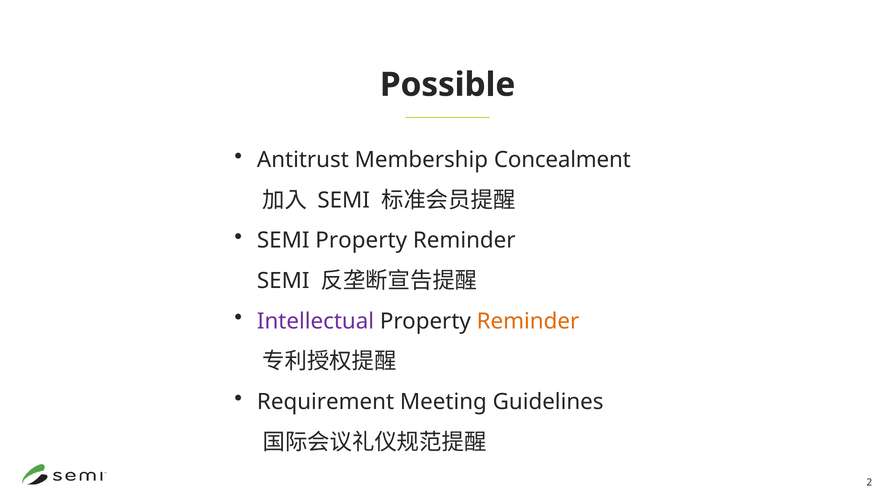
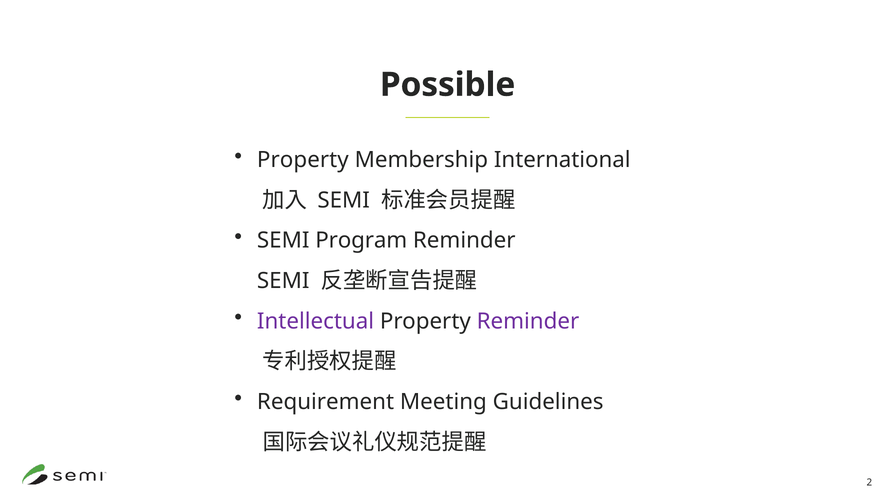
Antitrust at (303, 160): Antitrust -> Property
Concealment: Concealment -> International
SEMI Property: Property -> Program
Reminder at (528, 321) colour: orange -> purple
